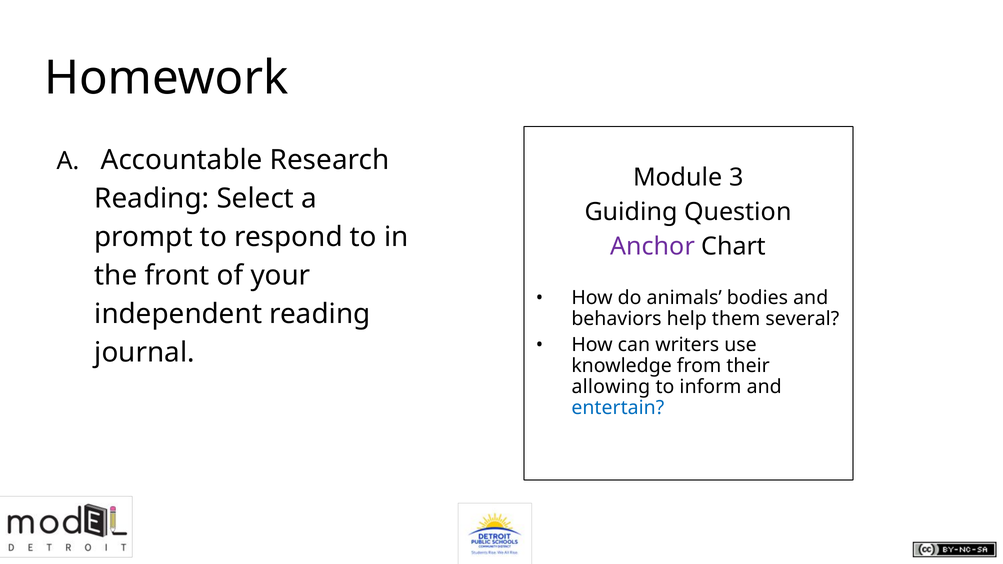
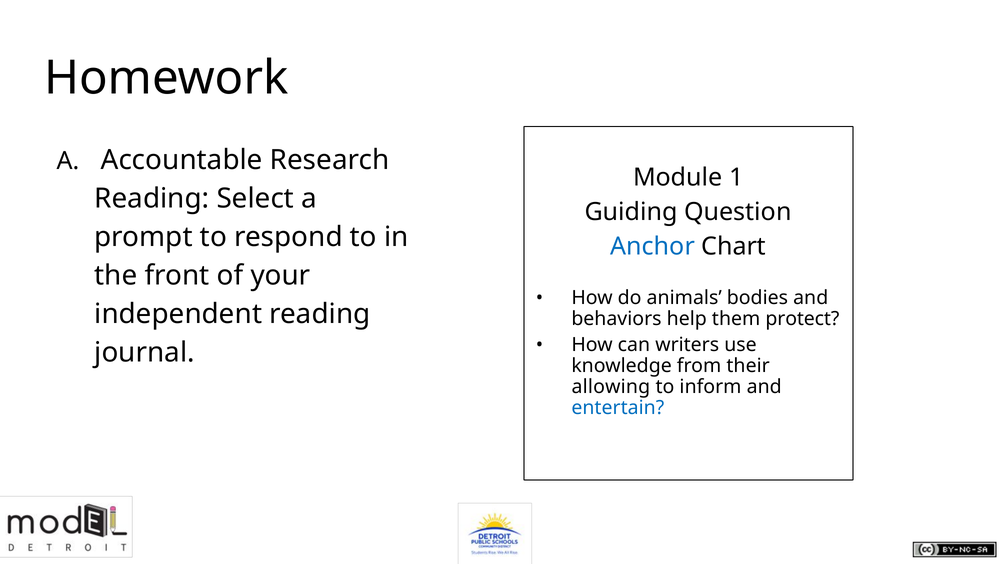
3: 3 -> 1
Anchor colour: purple -> blue
several: several -> protect
